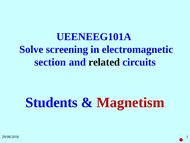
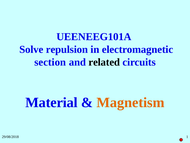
screening: screening -> repulsion
Students: Students -> Material
Magnetism colour: red -> orange
